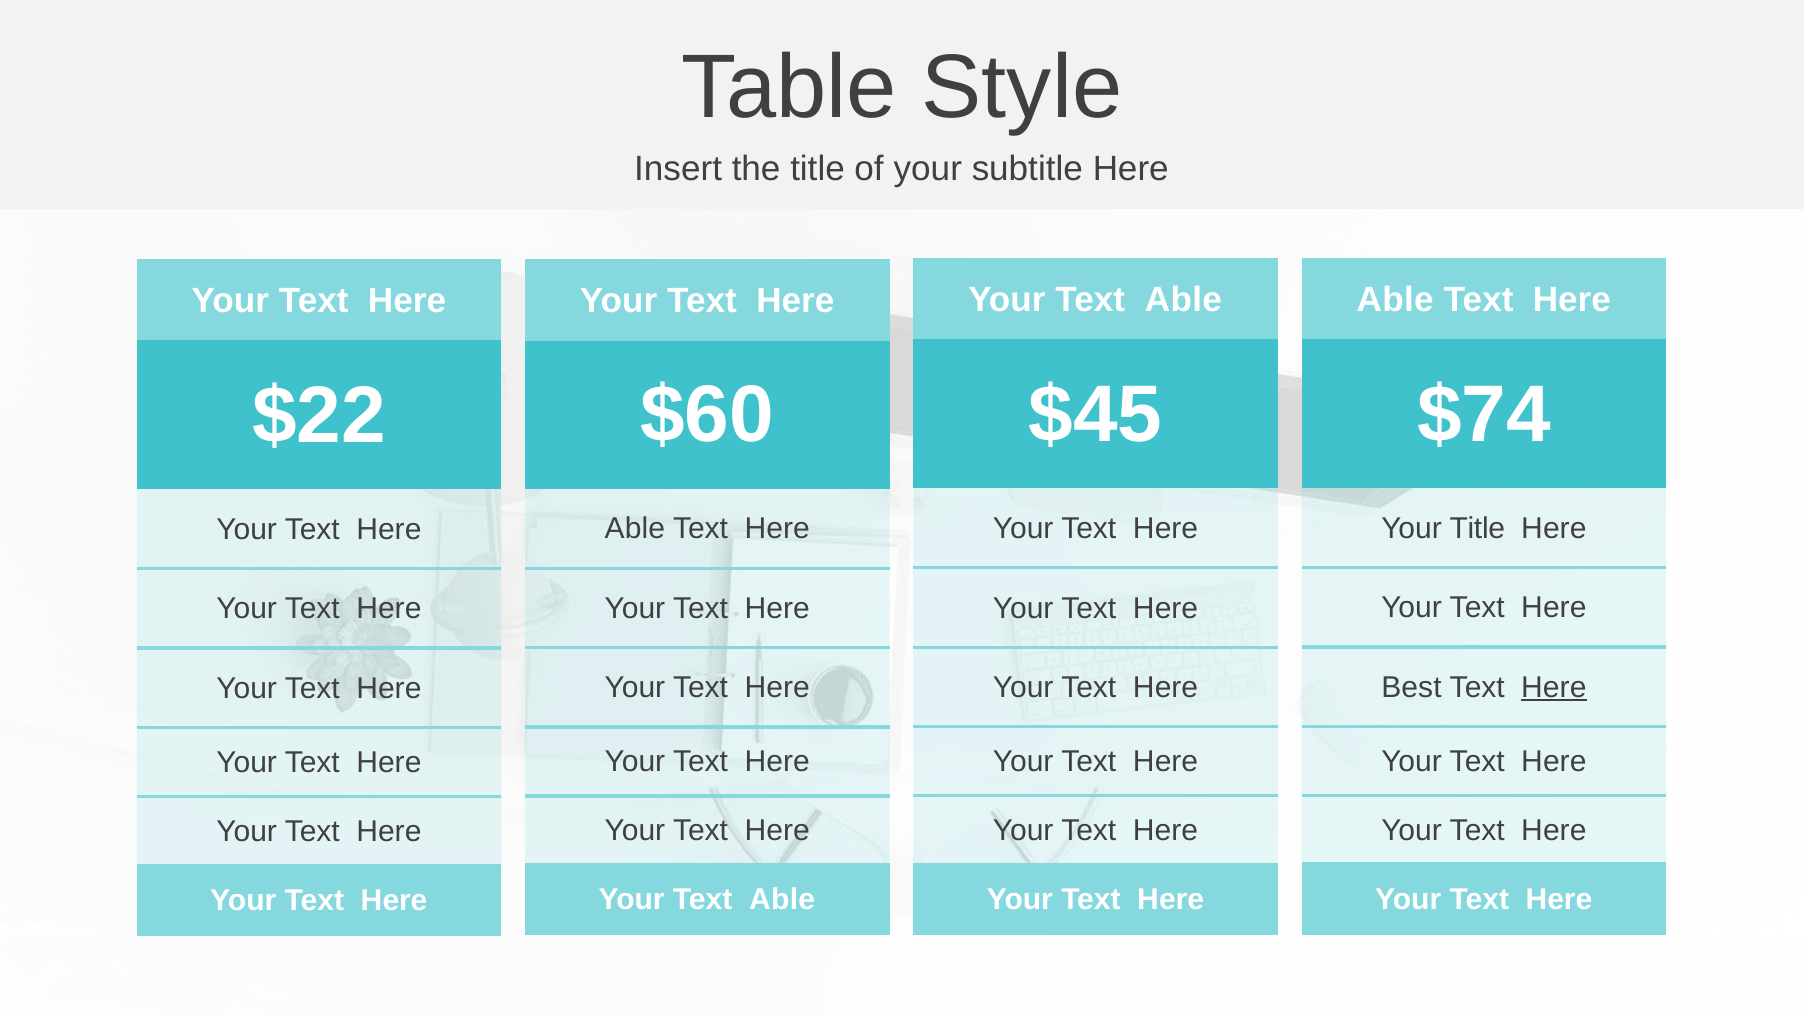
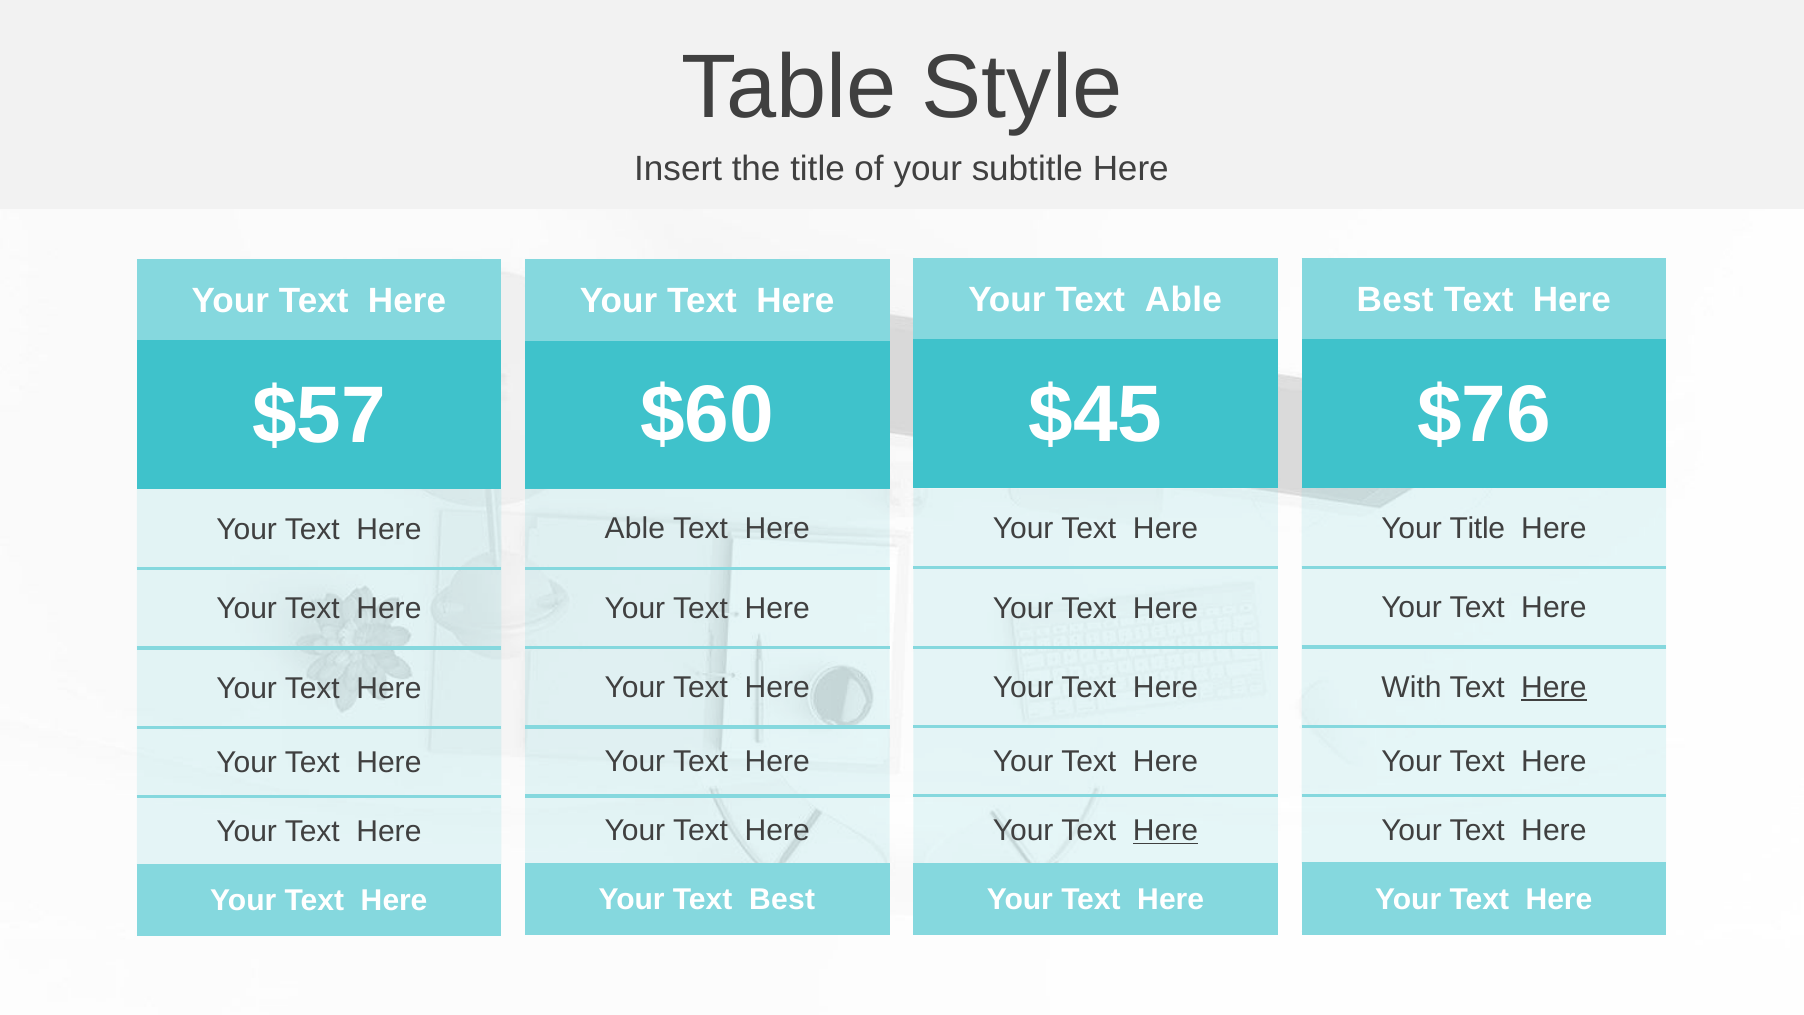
Able at (1395, 300): Able -> Best
$74: $74 -> $76
$22: $22 -> $57
Best: Best -> With
Here at (1165, 830) underline: none -> present
Able at (782, 900): Able -> Best
